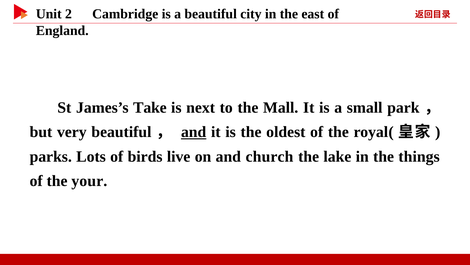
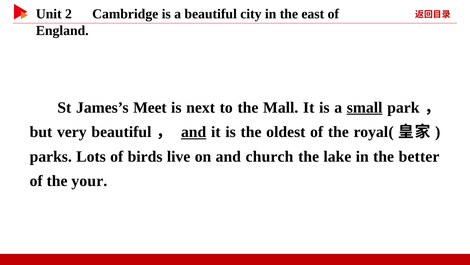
Take: Take -> Meet
small underline: none -> present
things: things -> better
